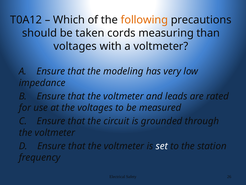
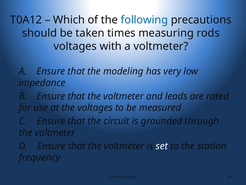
following colour: orange -> blue
cords: cords -> times
than: than -> rods
